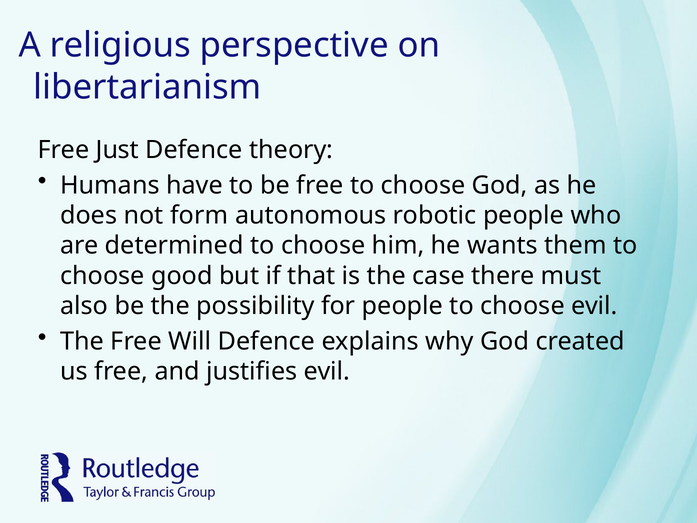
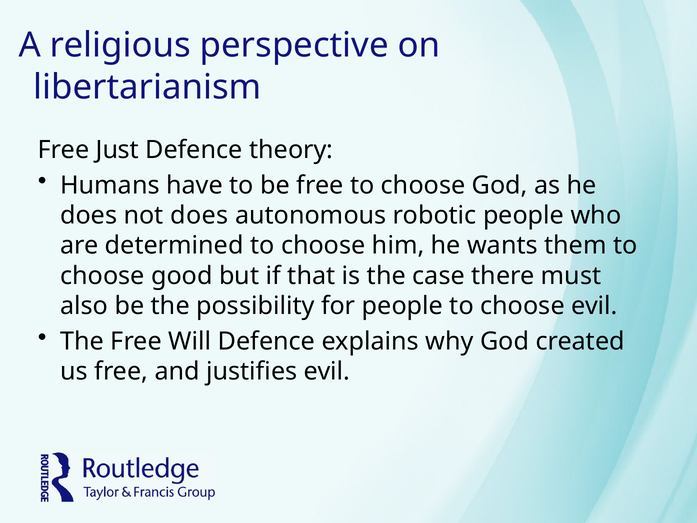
not form: form -> does
